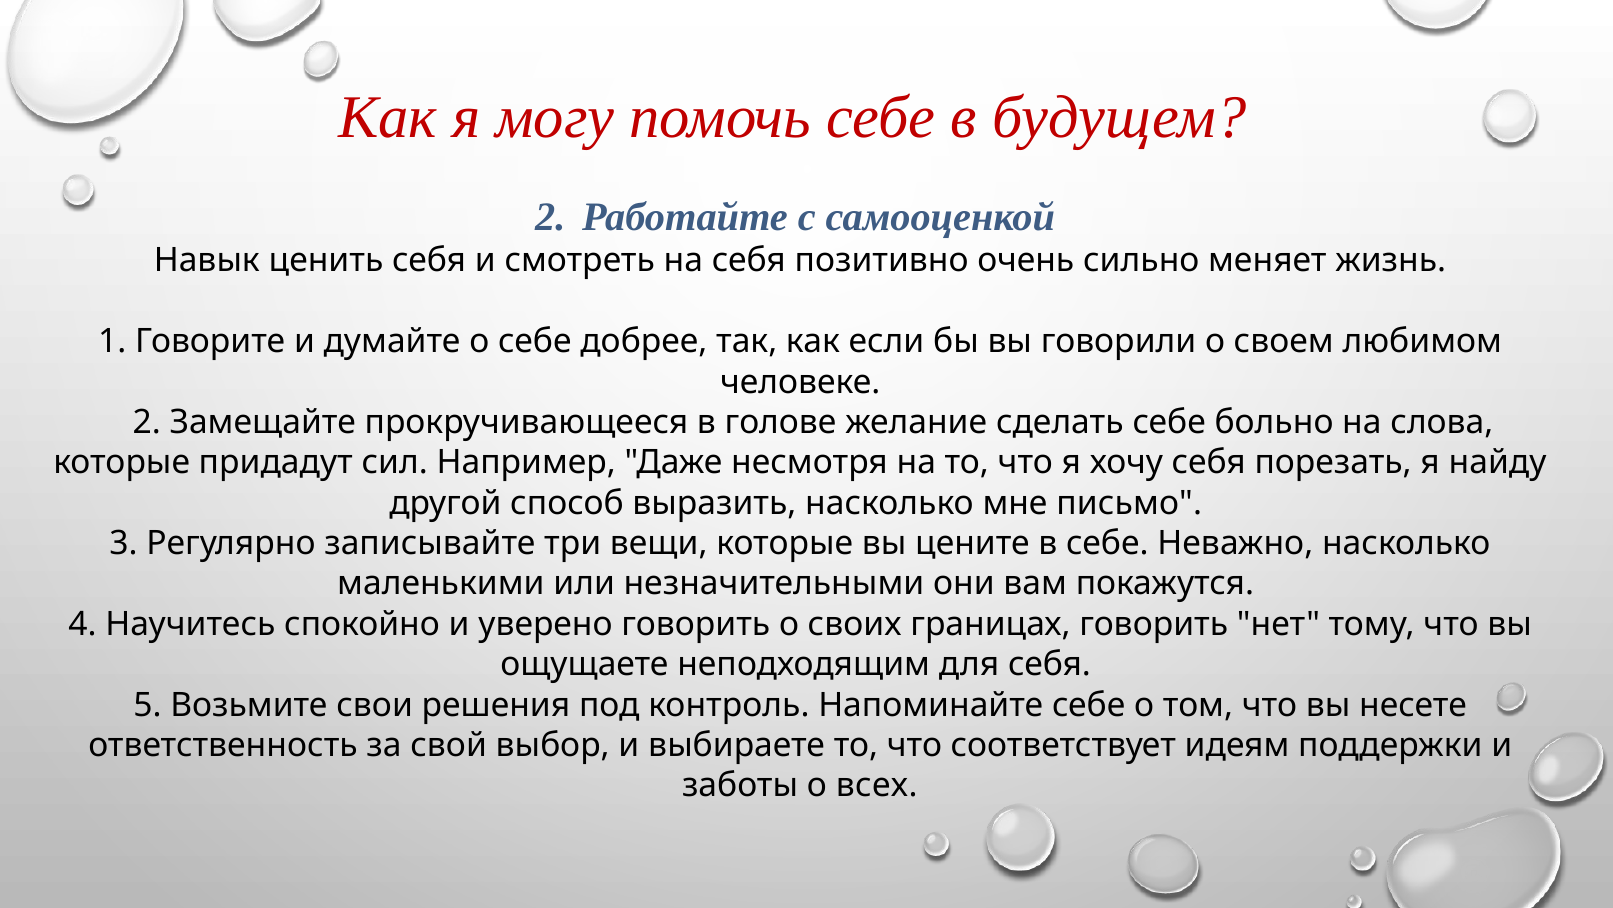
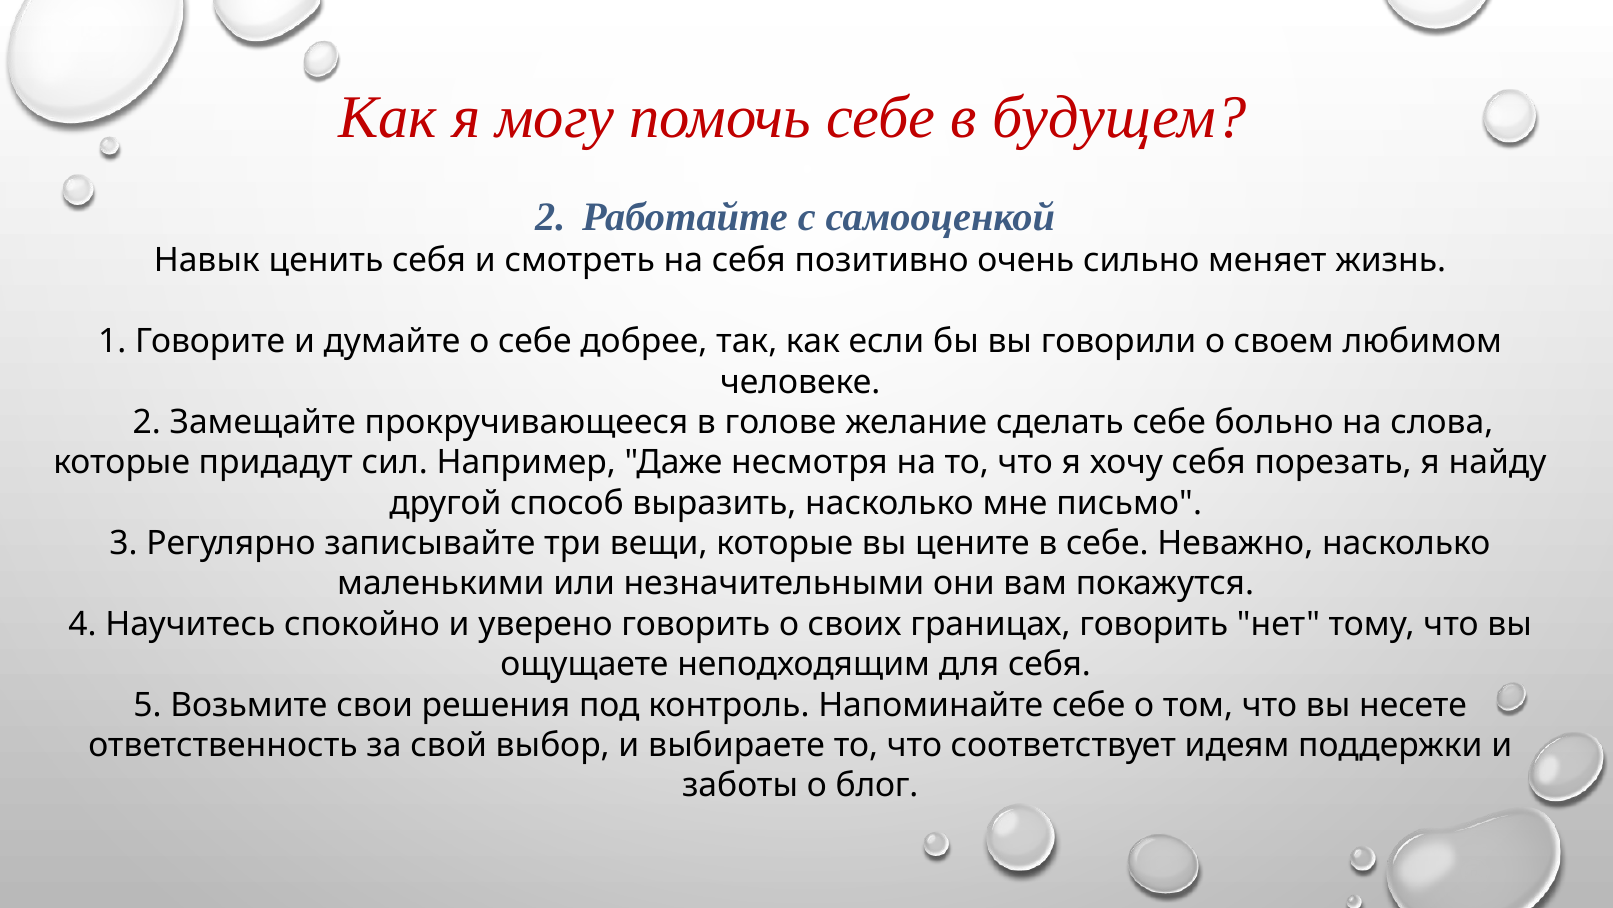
всех: всех -> блог
